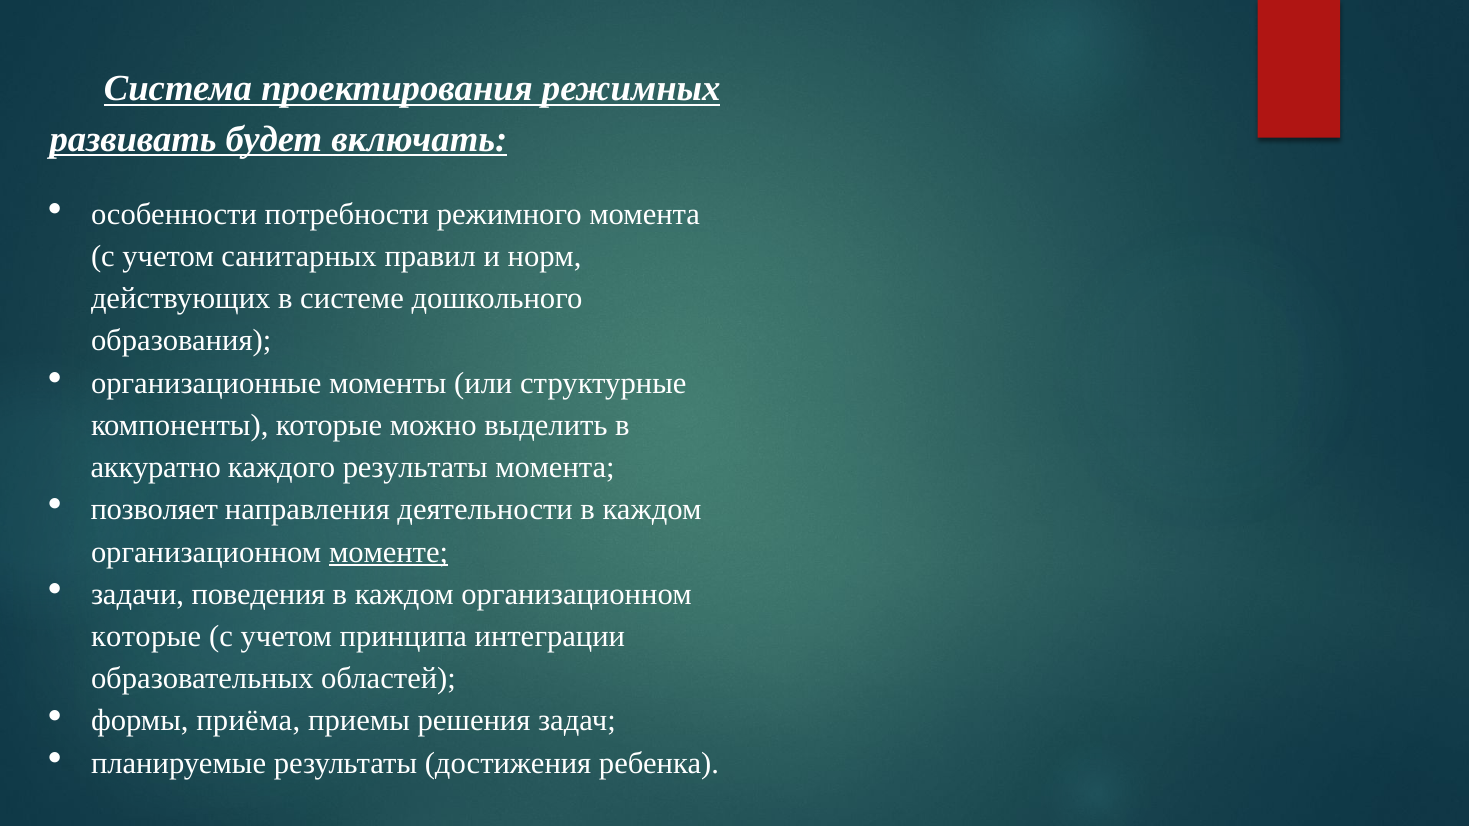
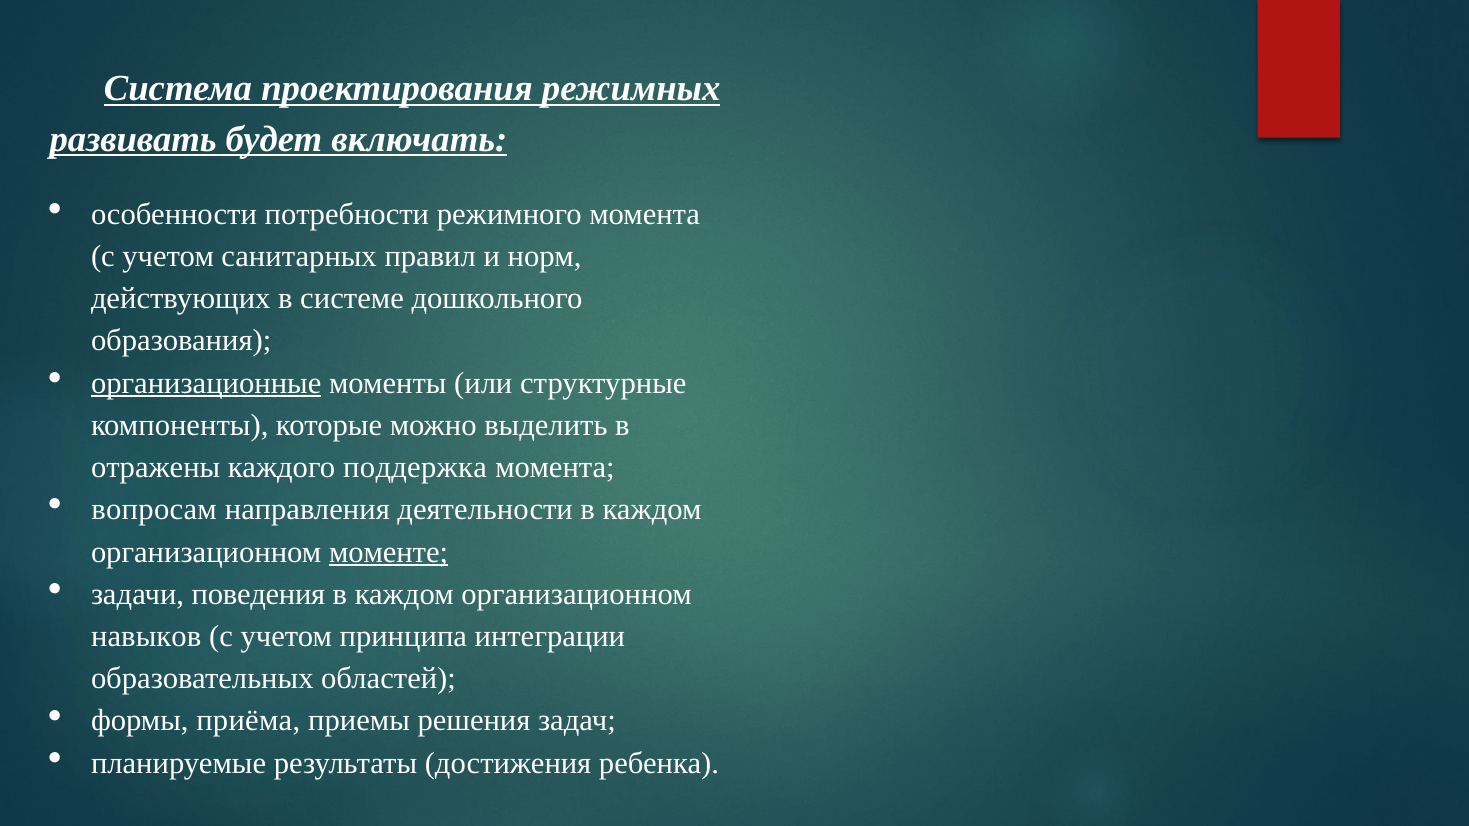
организационные underline: none -> present
аккуратно: аккуратно -> отражены
каждого результаты: результаты -> поддержка
позволяет: позволяет -> вопросам
которые at (146, 637): которые -> навыков
